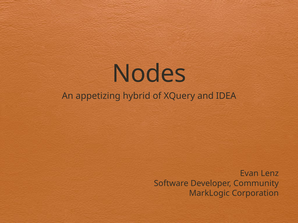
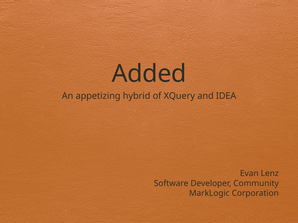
Nodes: Nodes -> Added
